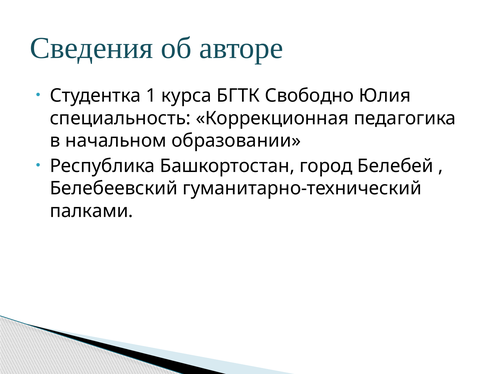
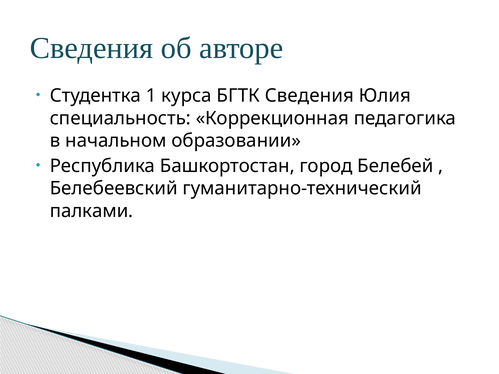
БГТК Свободно: Свободно -> Сведения
